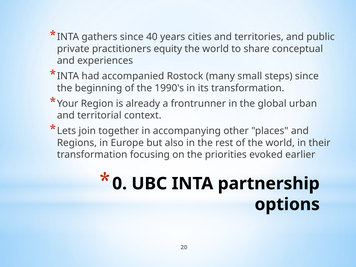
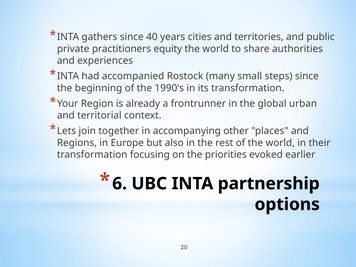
conceptual: conceptual -> authorities
0: 0 -> 6
